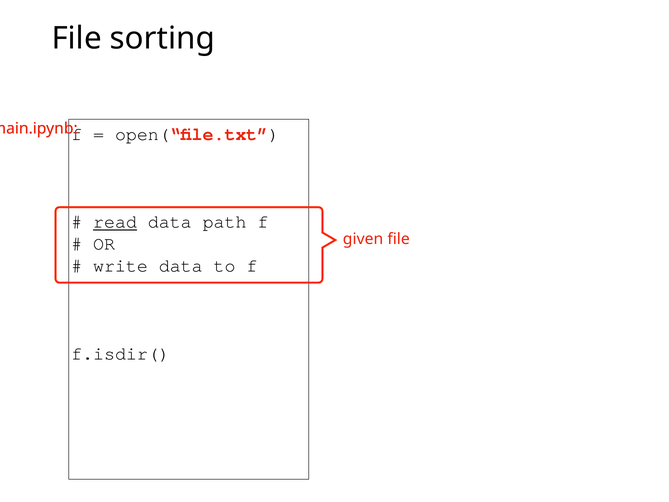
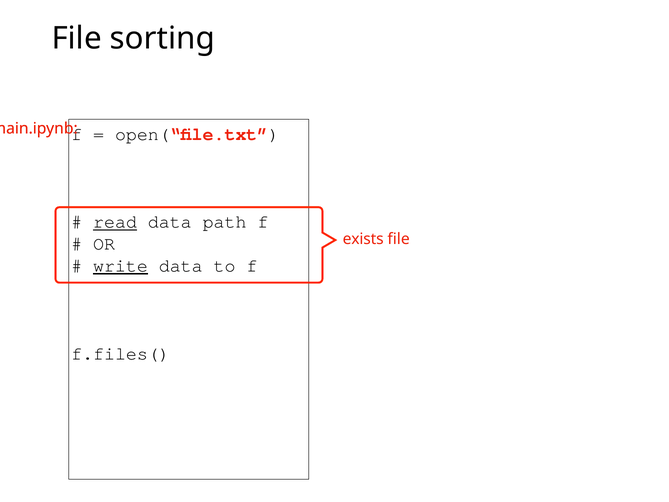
given: given -> exists
write underline: none -> present
f.isdir(: f.isdir( -> f.files(
